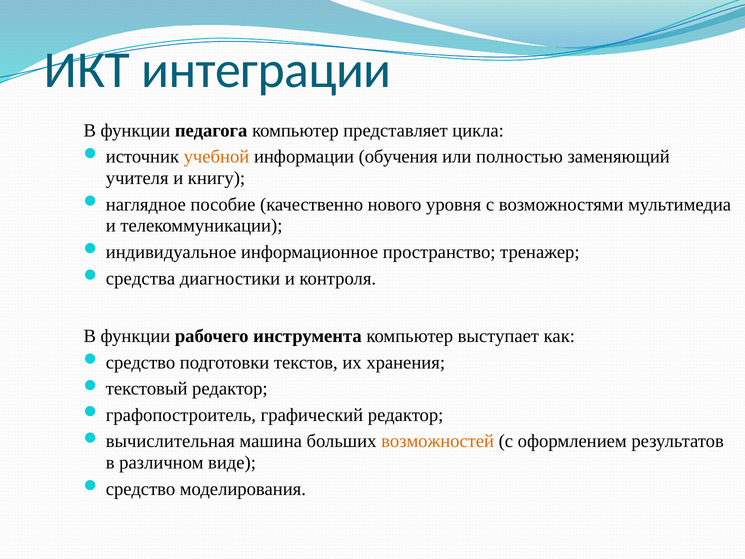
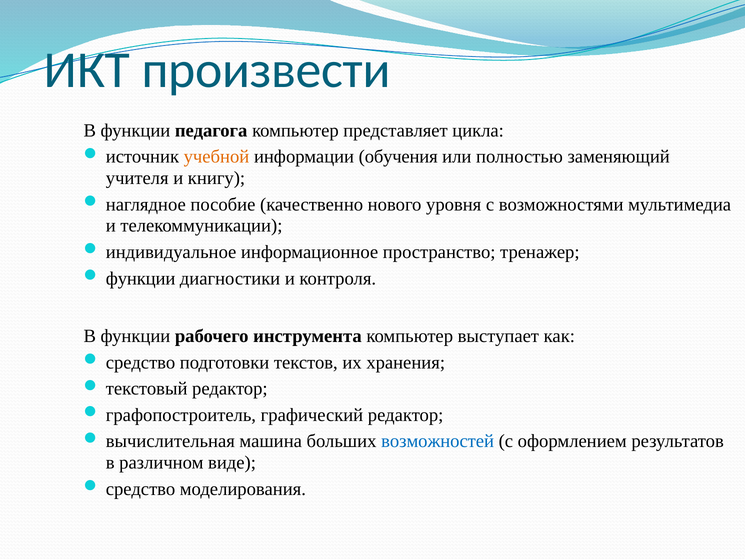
интеграции: интеграции -> произвести
средства at (141, 278): средства -> функции
возможностей colour: orange -> blue
